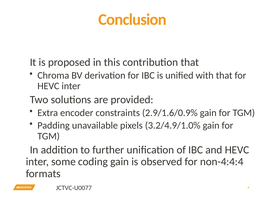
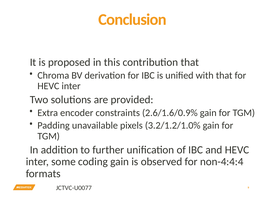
2.9/1.6/0.9%: 2.9/1.6/0.9% -> 2.6/1.6/0.9%
3.2/4.9/1.0%: 3.2/4.9/1.0% -> 3.2/1.2/1.0%
